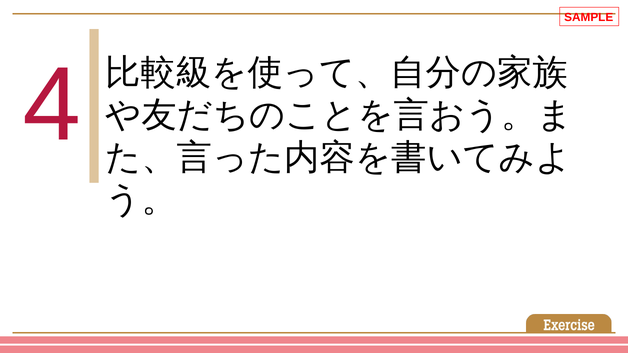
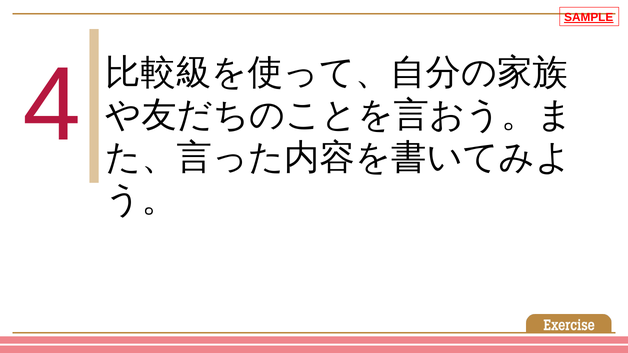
SAMPLE underline: none -> present
